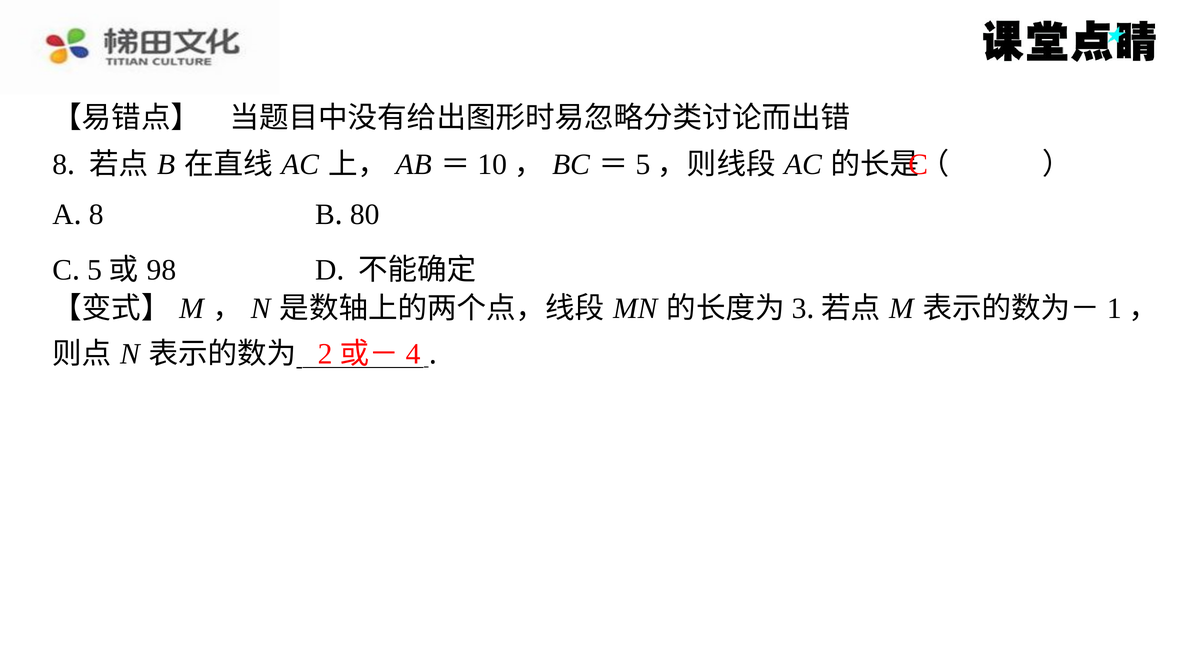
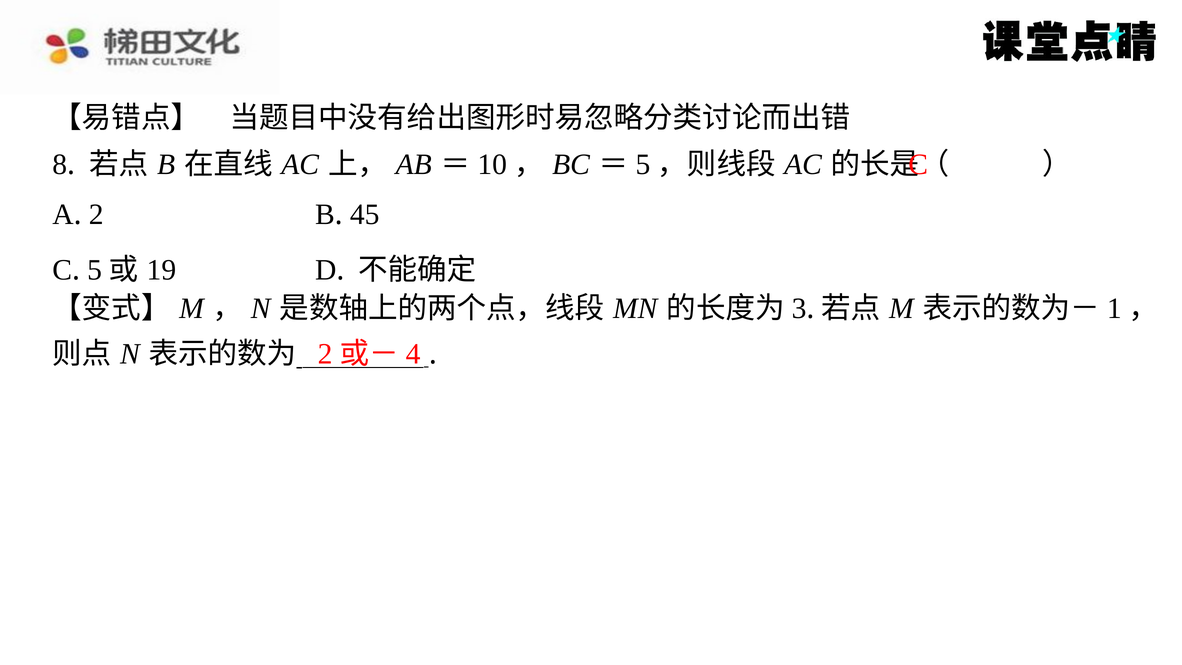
8 at (96, 215): 8 -> 2
80: 80 -> 45
98: 98 -> 19
